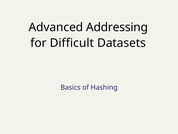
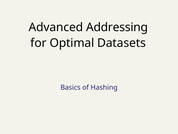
Difficult: Difficult -> Optimal
